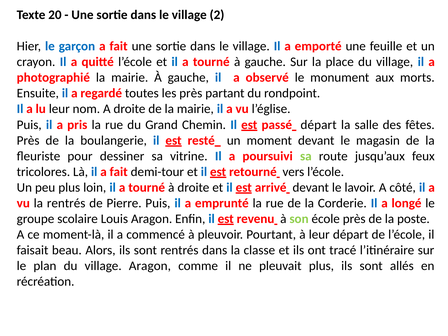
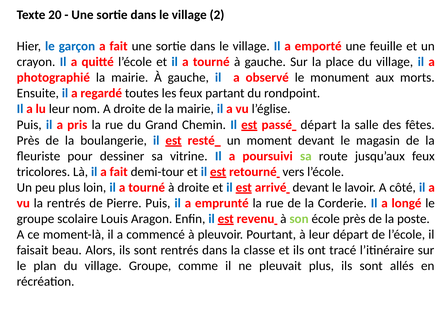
les près: près -> feux
village Aragon: Aragon -> Groupe
